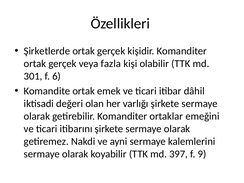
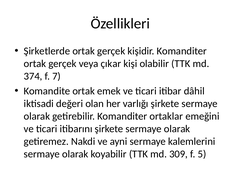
fazla: fazla -> çıkar
301: 301 -> 374
6: 6 -> 7
397: 397 -> 309
9: 9 -> 5
